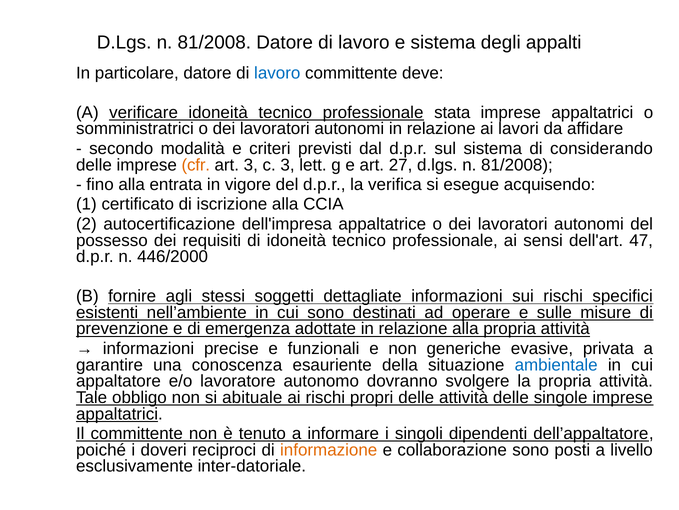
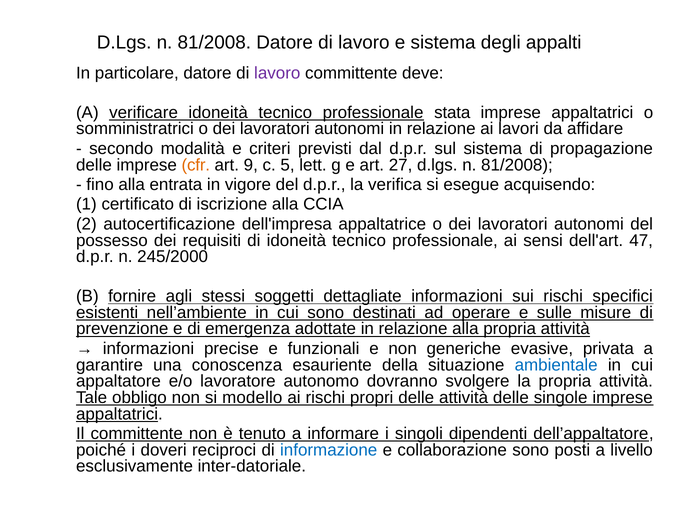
lavoro at (277, 73) colour: blue -> purple
considerando: considerando -> propagazione
art 3: 3 -> 9
c 3: 3 -> 5
446/2000: 446/2000 -> 245/2000
abituale: abituale -> modello
informazione colour: orange -> blue
